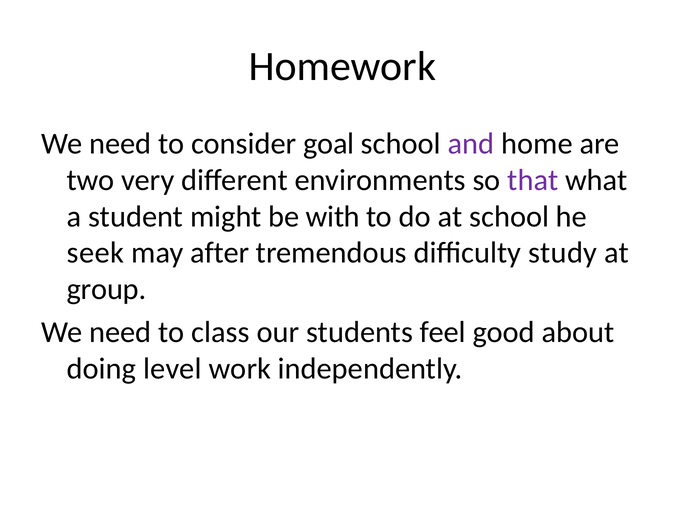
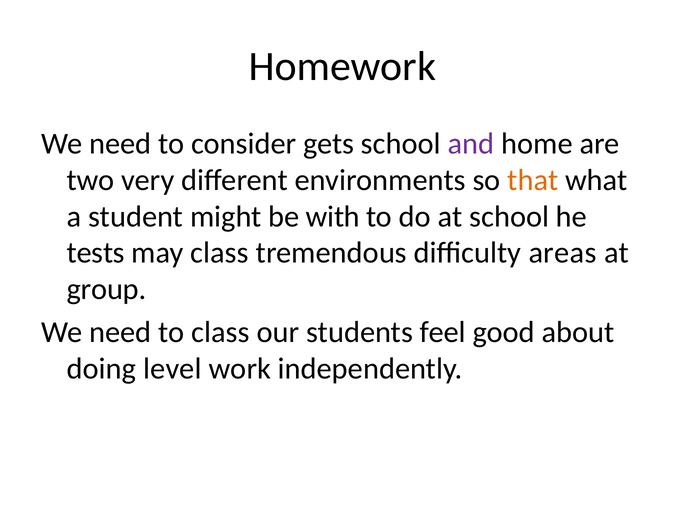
goal: goal -> gets
that colour: purple -> orange
seek: seek -> tests
may after: after -> class
study: study -> areas
